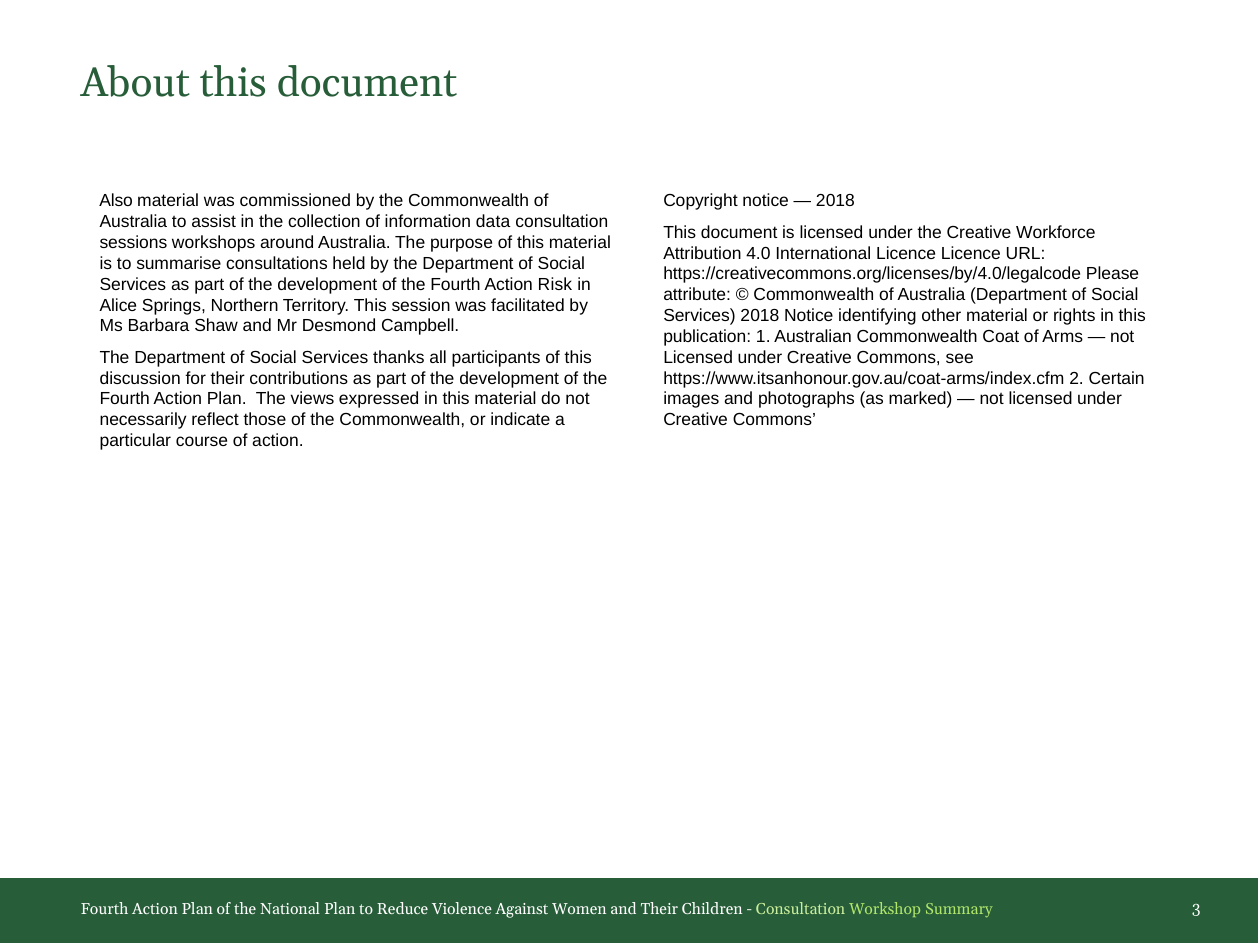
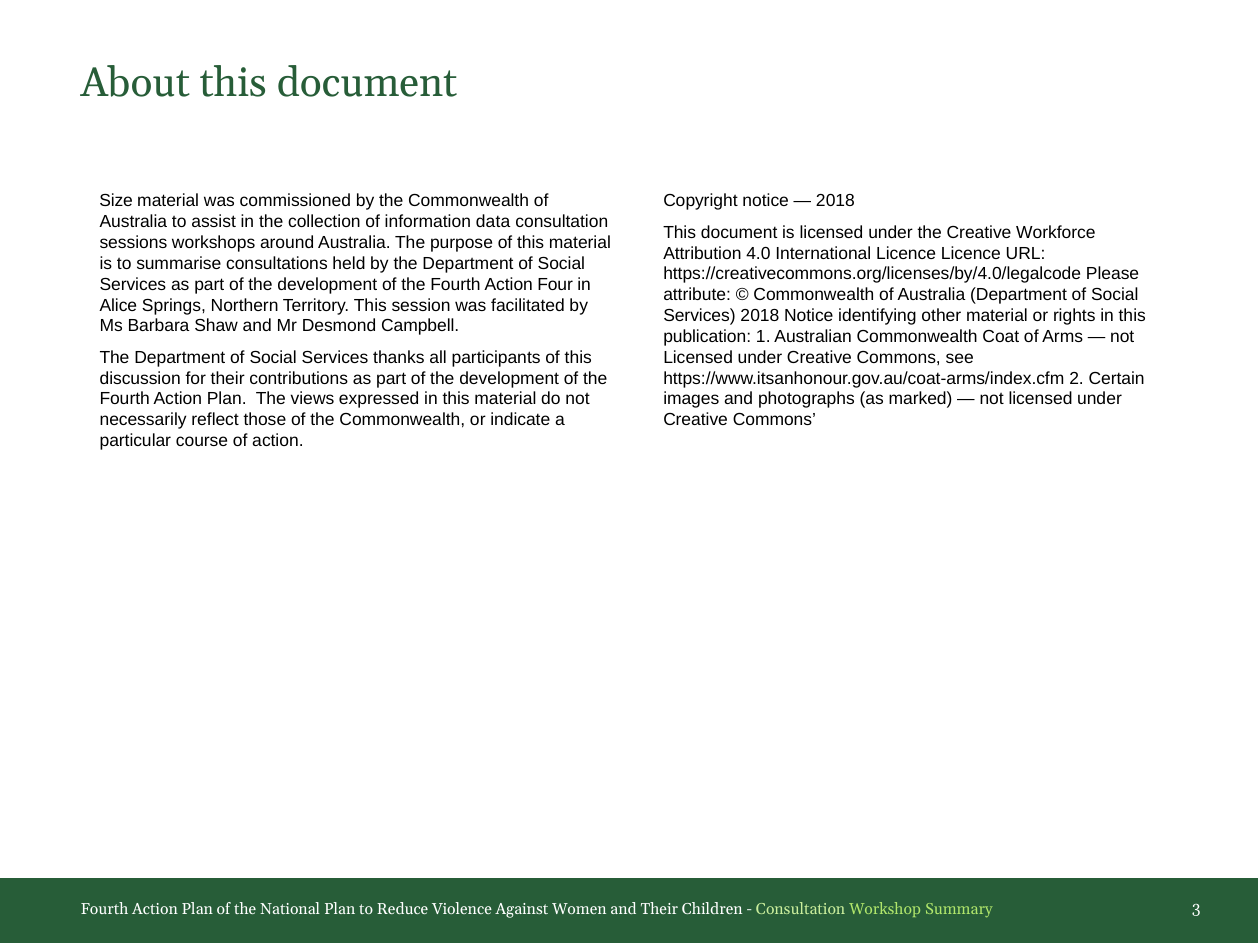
Also: Also -> Size
Risk: Risk -> Four
